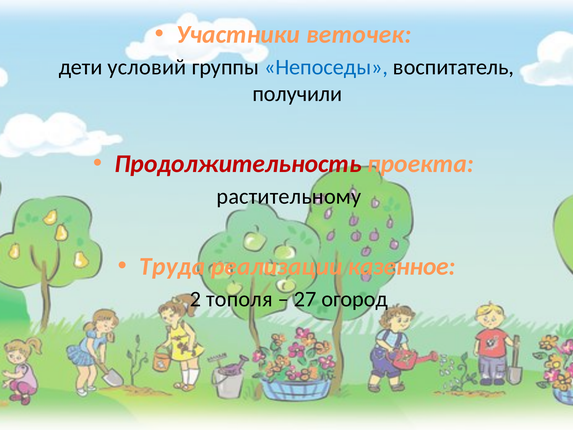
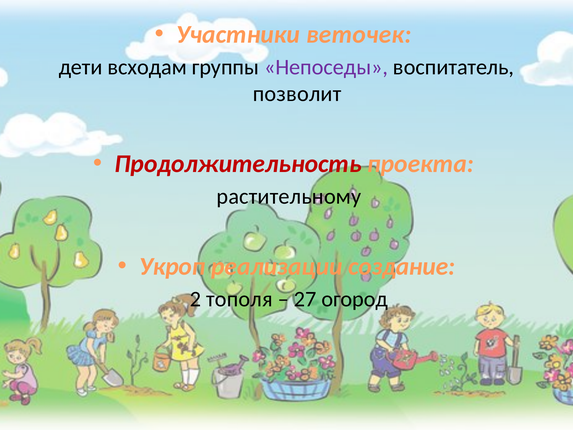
условий: условий -> всходам
Непоседы colour: blue -> purple
получили: получили -> позволит
Труда: Труда -> Укроп
казенное: казенное -> создание
